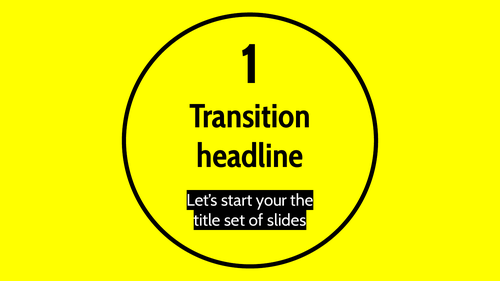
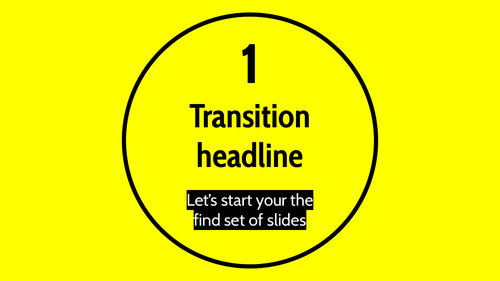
title: title -> find
